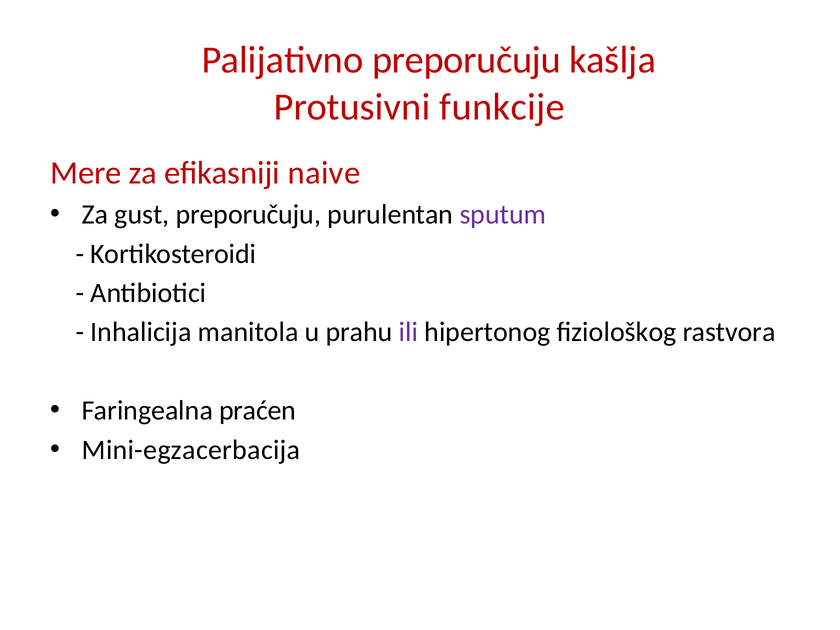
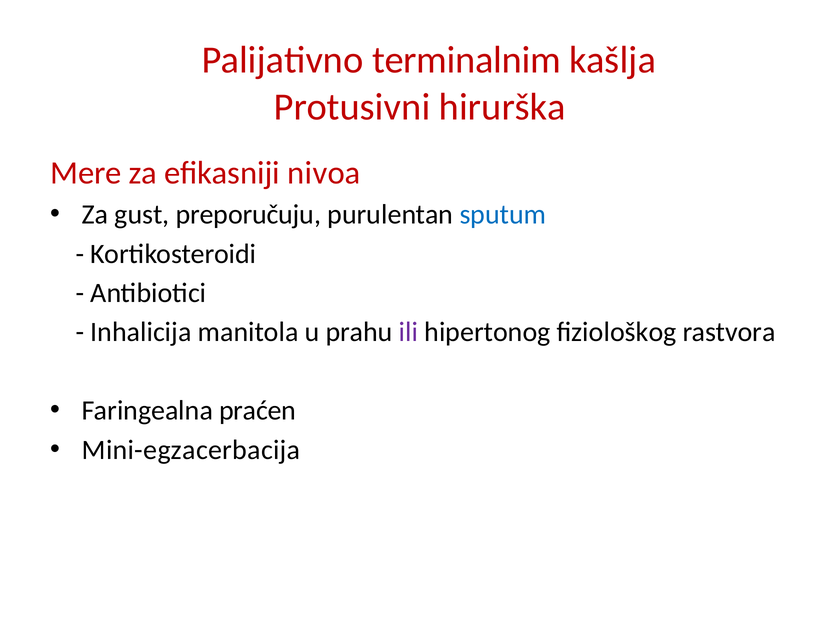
Palijativno preporučuju: preporučuju -> terminalnim
funkcije: funkcije -> hirurška
naive: naive -> nivoa
sputum colour: purple -> blue
